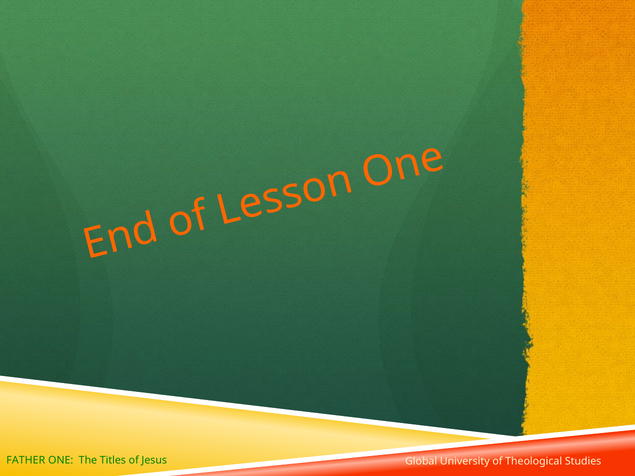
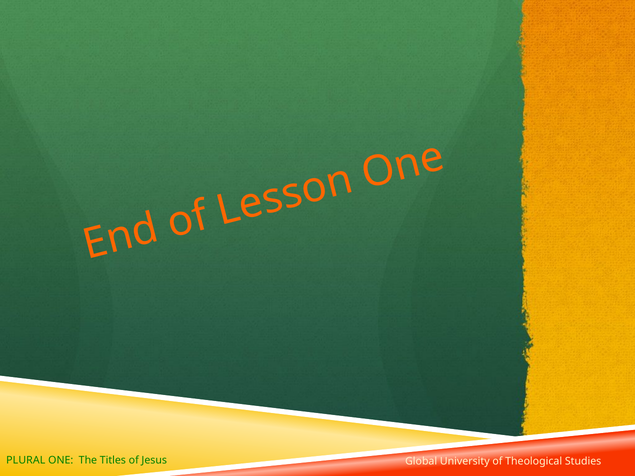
FATHER: FATHER -> PLURAL
